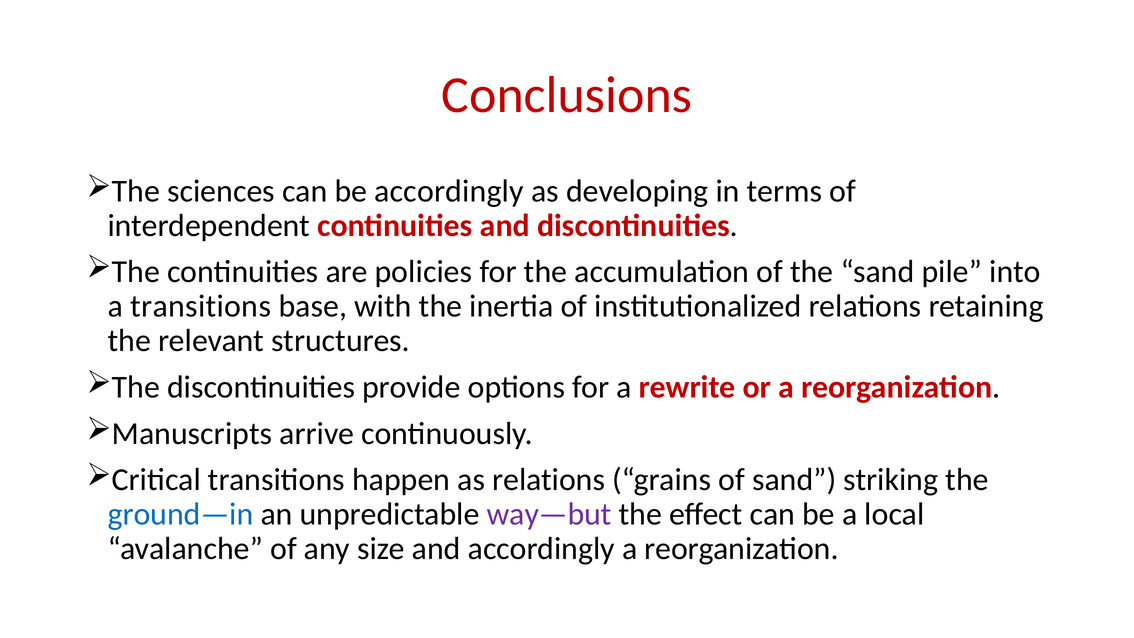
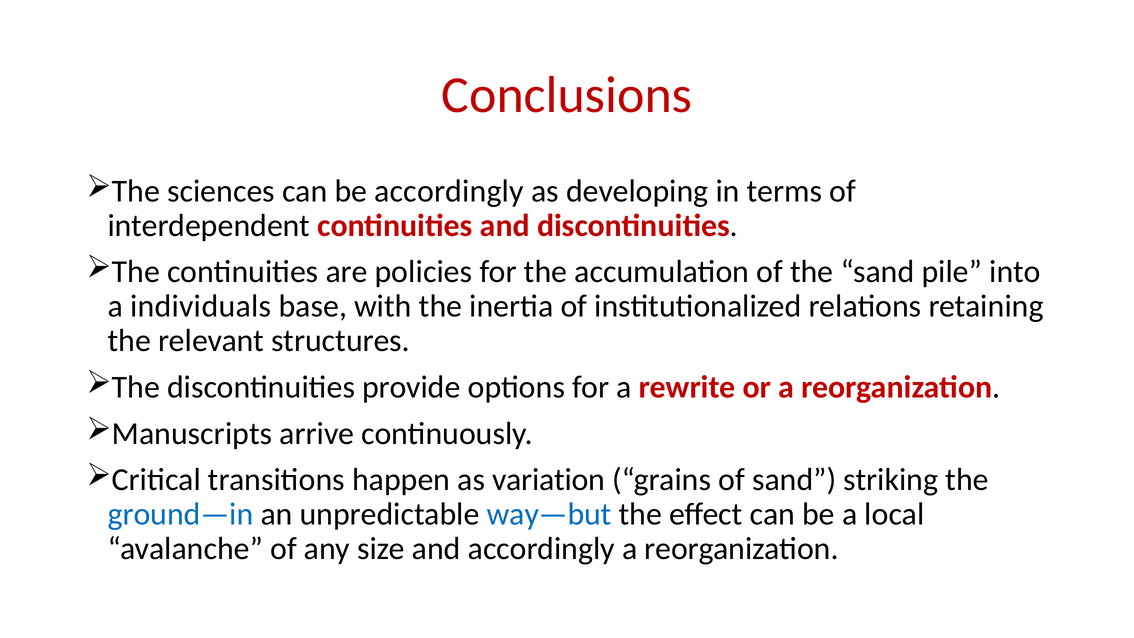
a transitions: transitions -> individuals
as relations: relations -> variation
way—but colour: purple -> blue
